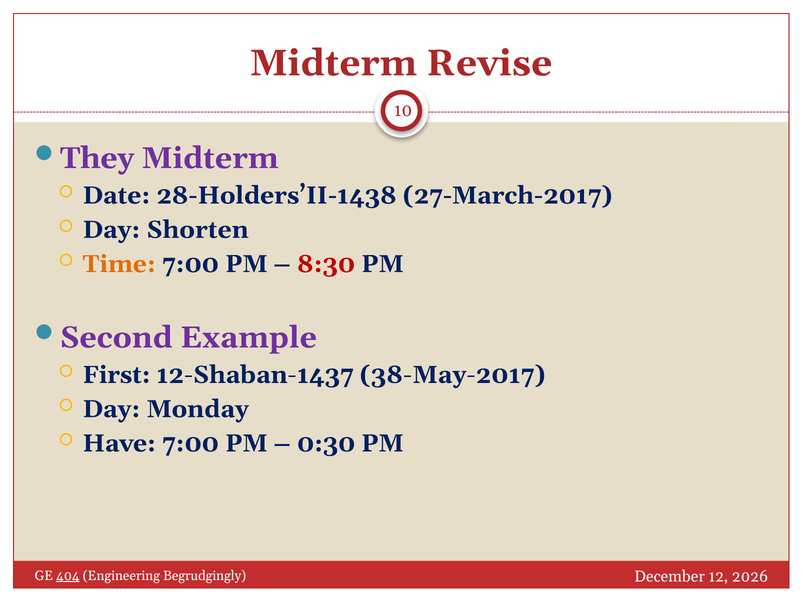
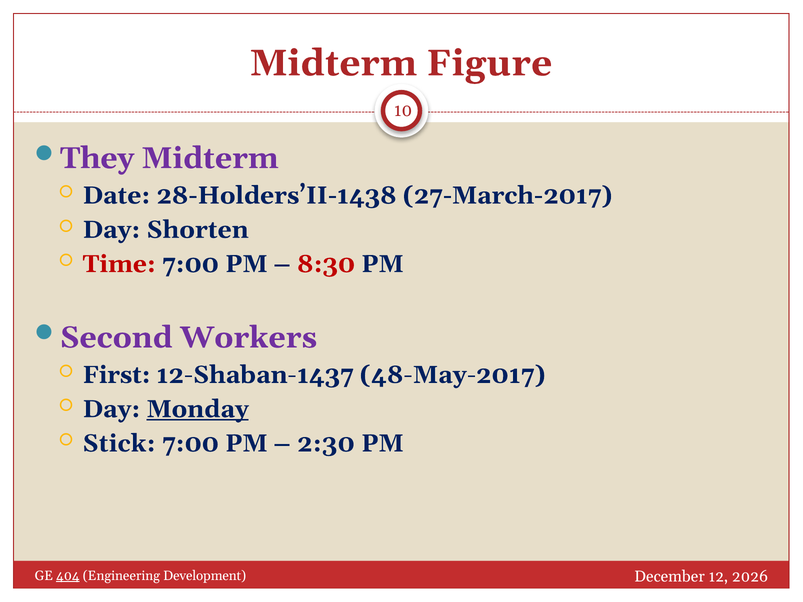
Revise: Revise -> Figure
Time colour: orange -> red
Example: Example -> Workers
38-May-2017: 38-May-2017 -> 48-May-2017
Monday underline: none -> present
Have: Have -> Stick
0:30: 0:30 -> 2:30
Begrudgingly: Begrudgingly -> Development
